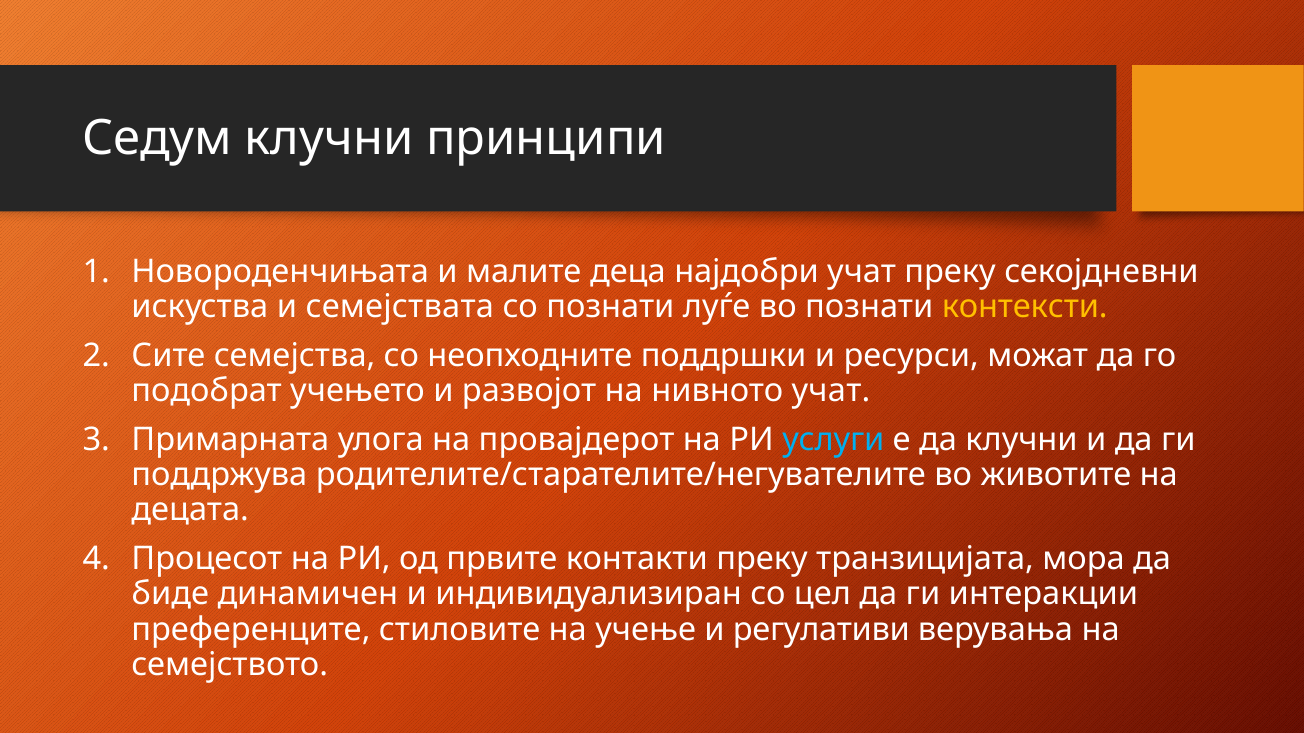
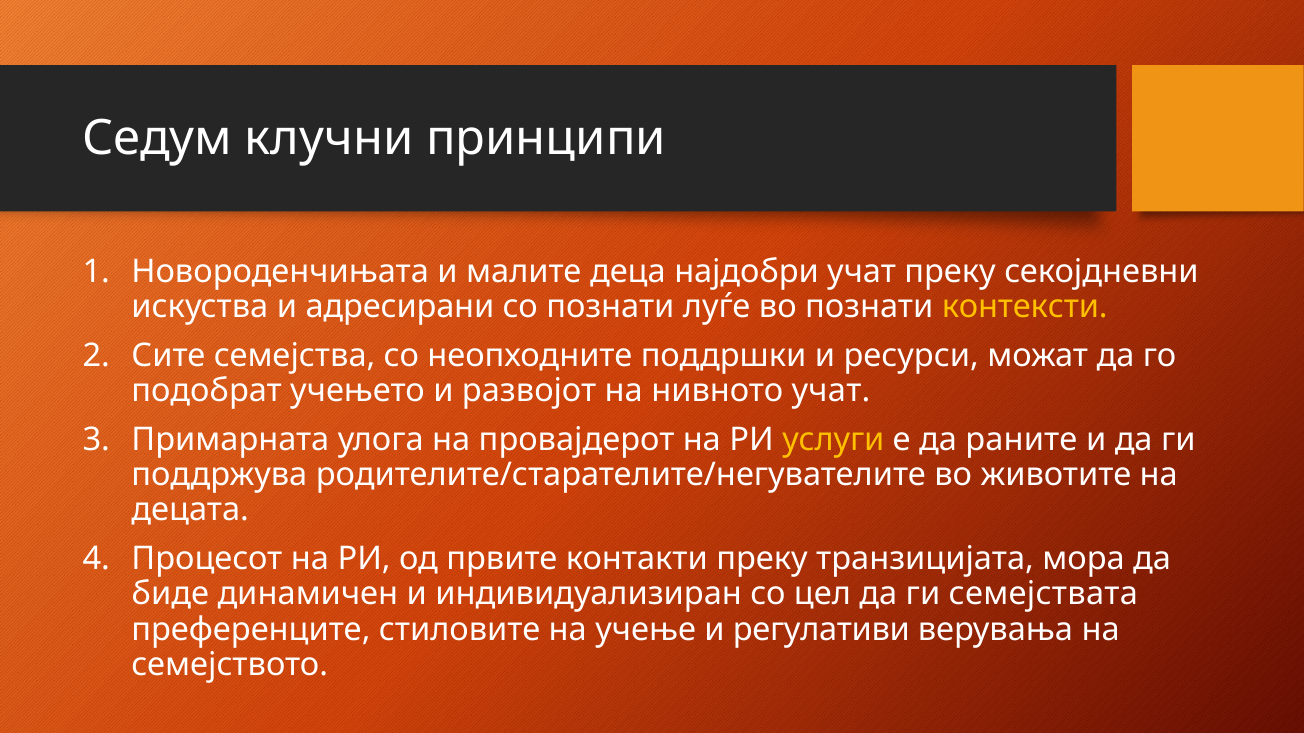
семејствата: семејствата -> адресирани
услуги colour: light blue -> yellow
да клучни: клучни -> раните
интеракции: интеракции -> семејствата
